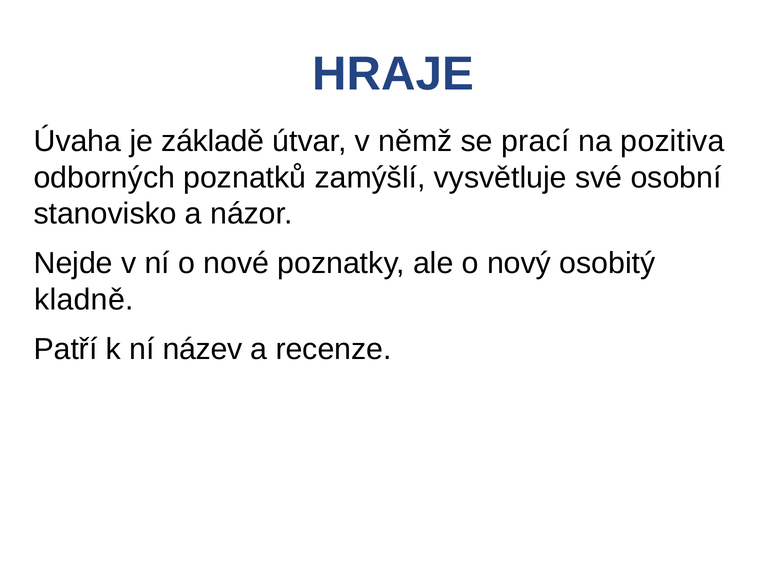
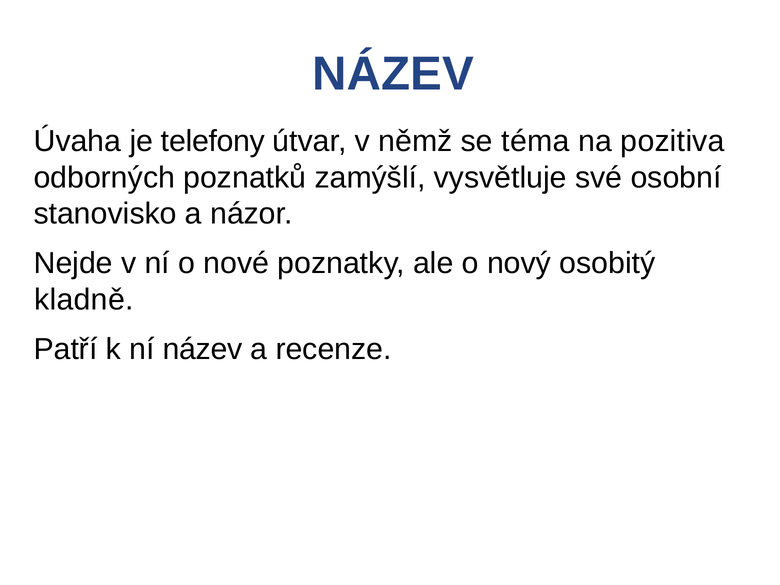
HRAJE at (393, 74): HRAJE -> NÁZEV
základě: základě -> telefony
prací: prací -> téma
